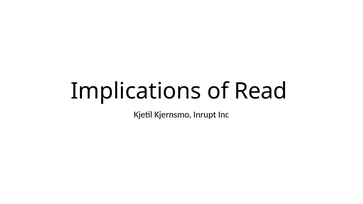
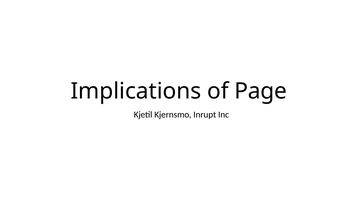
Read: Read -> Page
